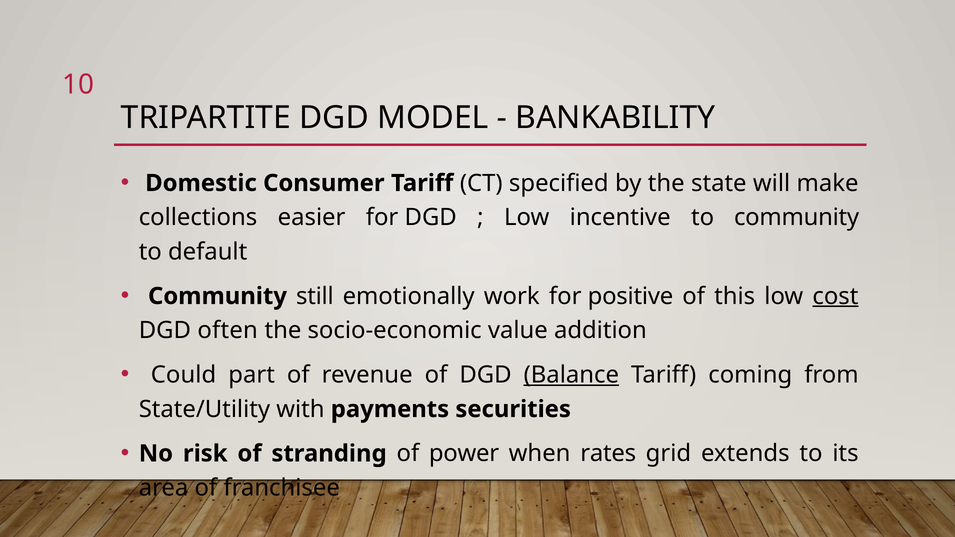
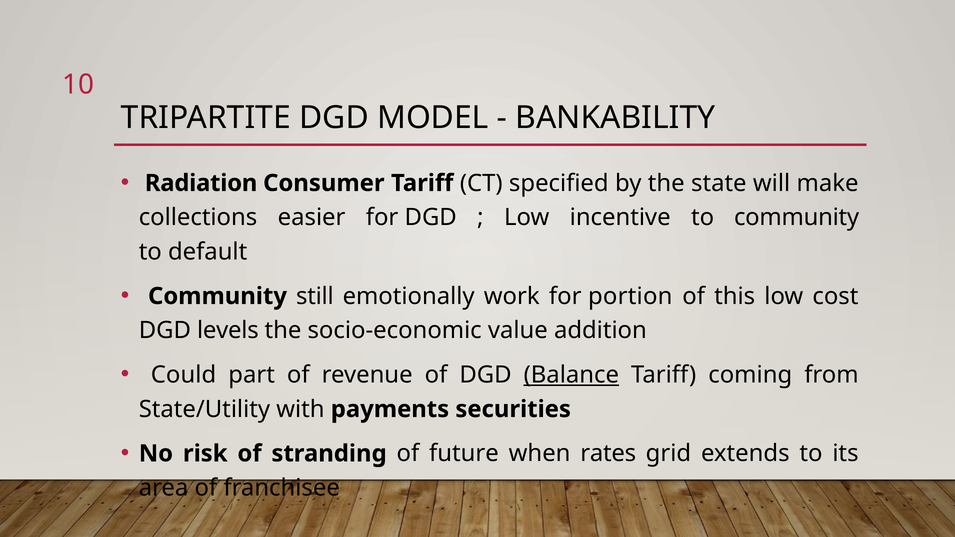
Domestic: Domestic -> Radiation
positive: positive -> portion
cost underline: present -> none
often: often -> levels
power: power -> future
